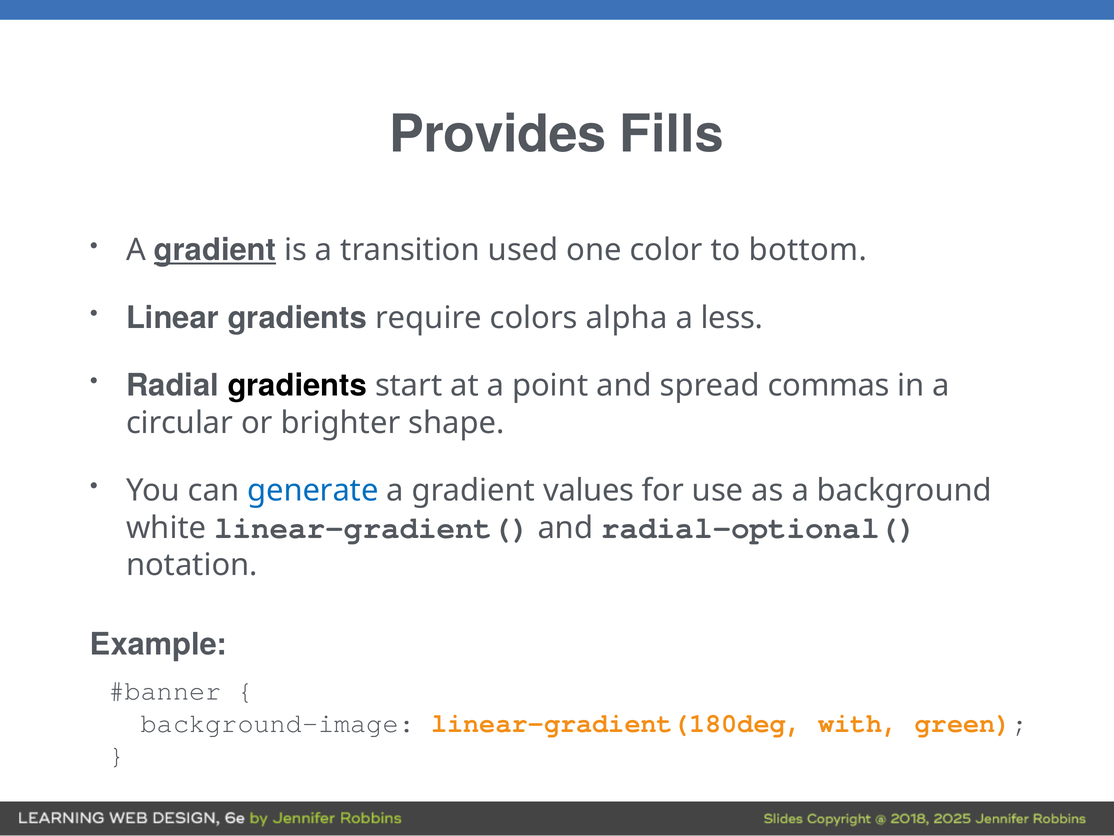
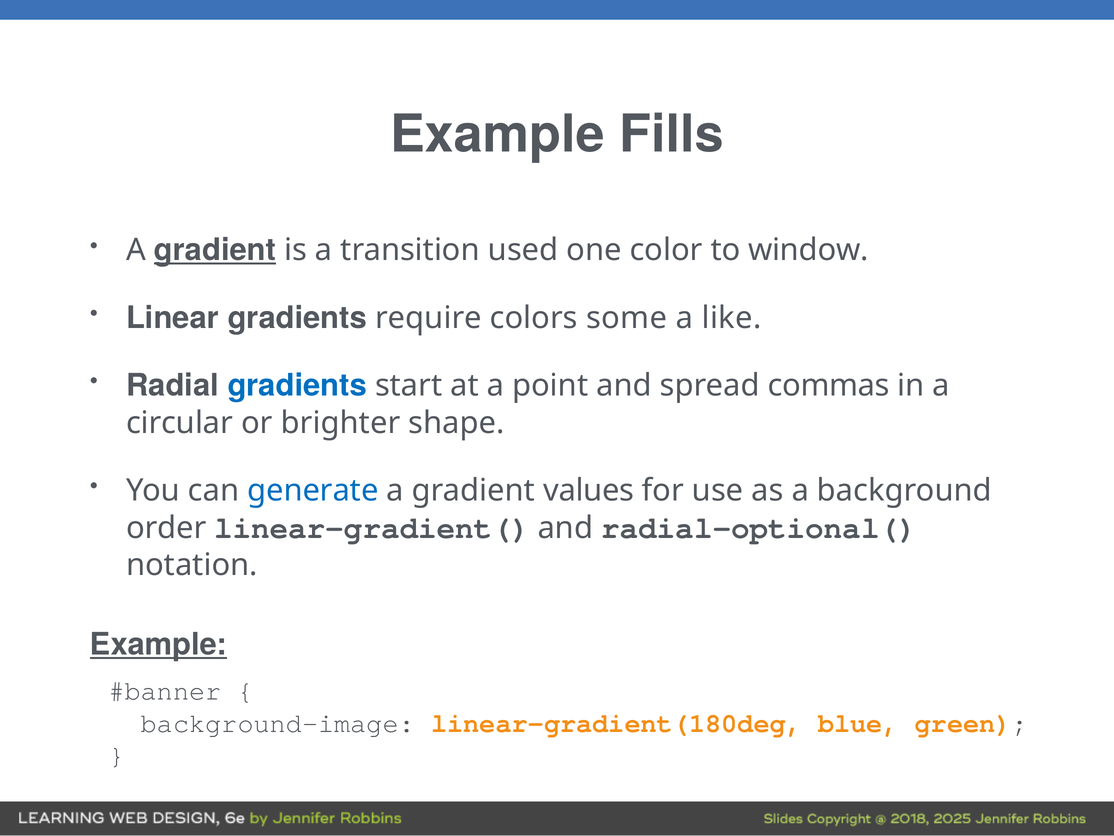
Provides at (498, 134): Provides -> Example
bottom: bottom -> window
alpha: alpha -> some
less: less -> like
gradients at (297, 385) colour: black -> blue
white: white -> order
Example at (159, 644) underline: none -> present
with: with -> blue
